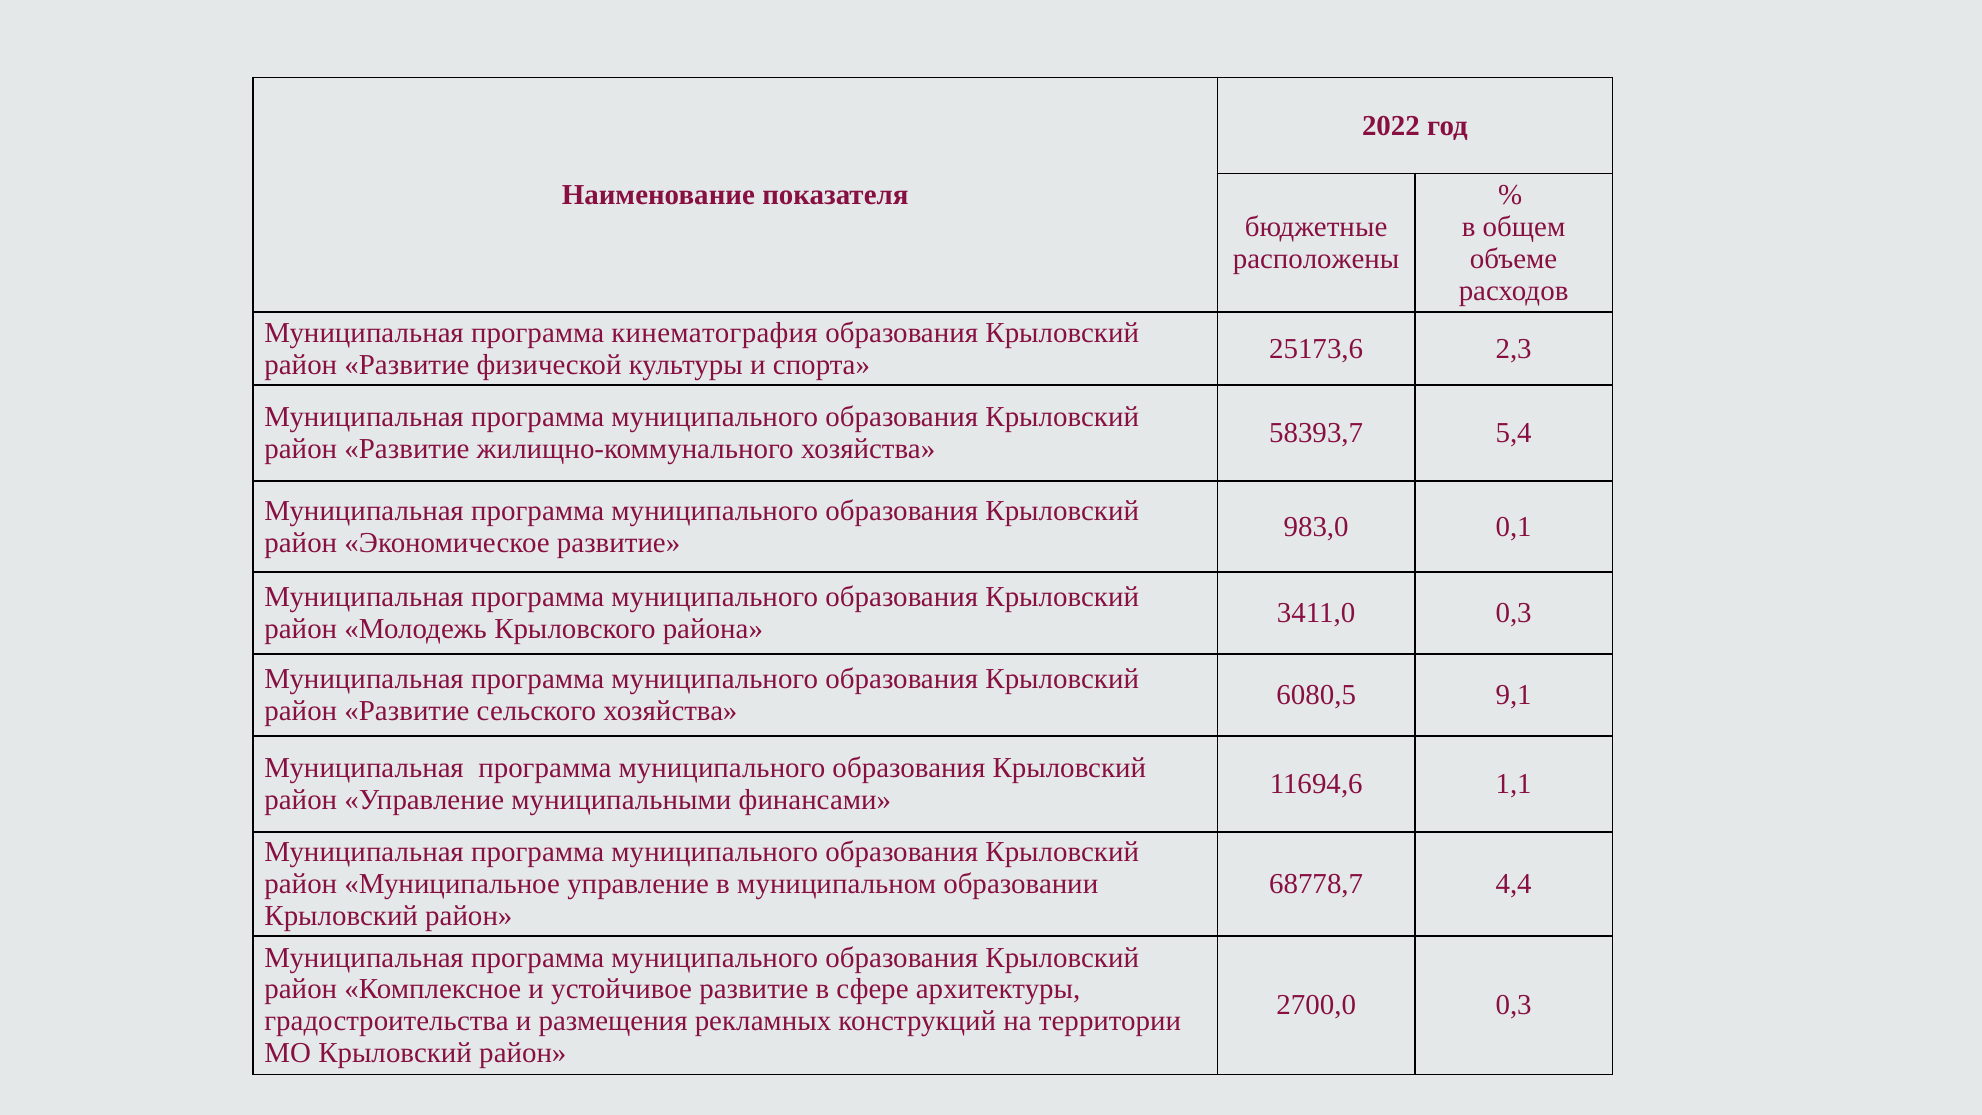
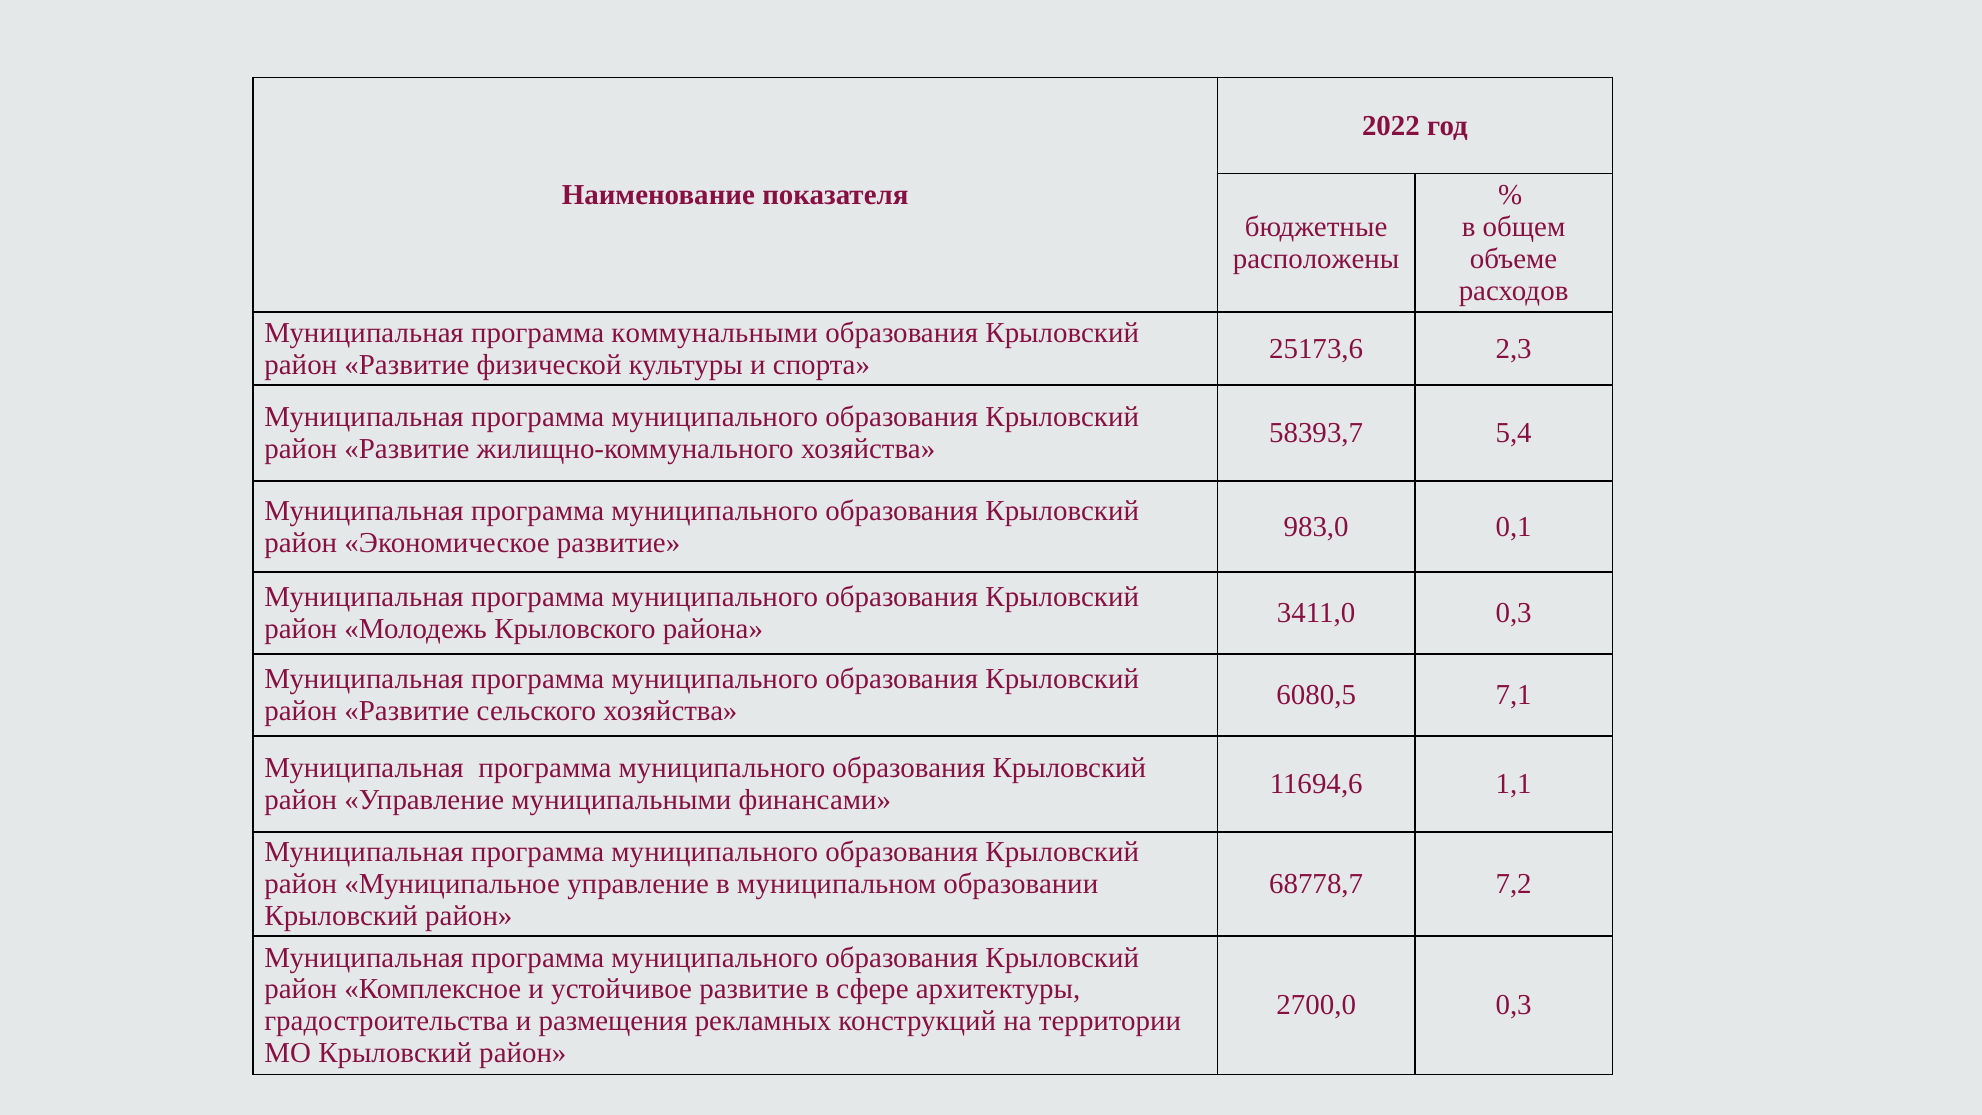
кинематография: кинематография -> коммунальными
9,1: 9,1 -> 7,1
4,4: 4,4 -> 7,2
